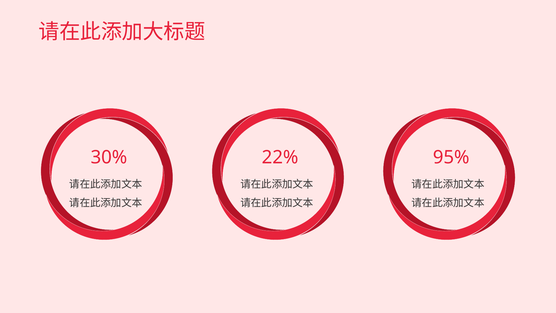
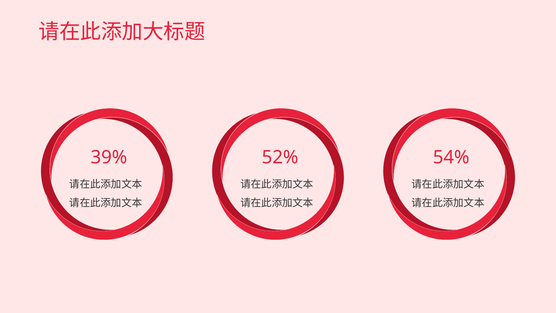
30%: 30% -> 39%
22%: 22% -> 52%
95%: 95% -> 54%
